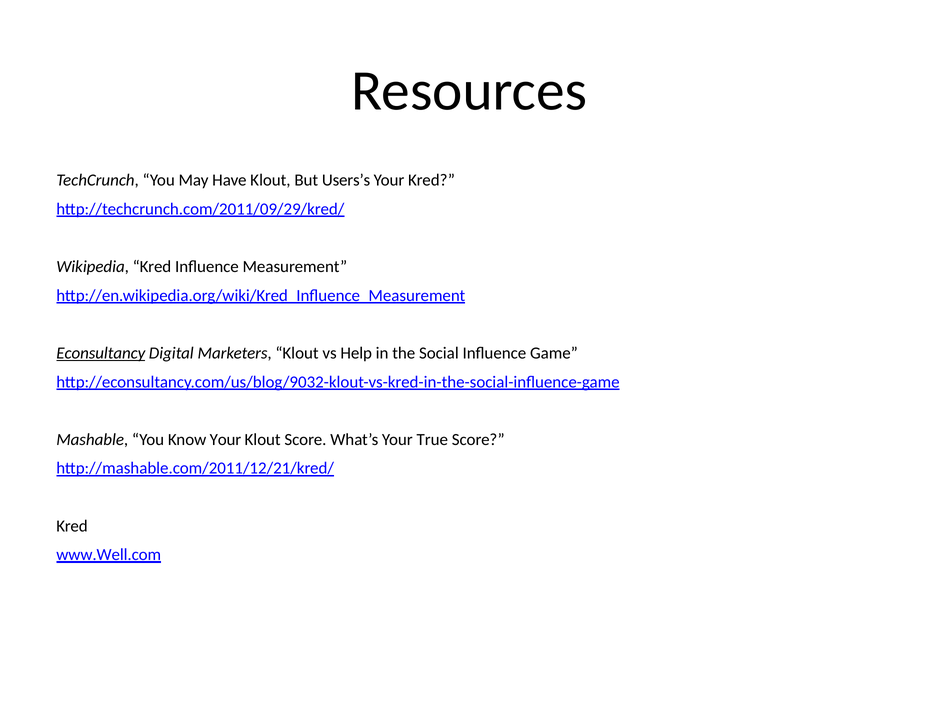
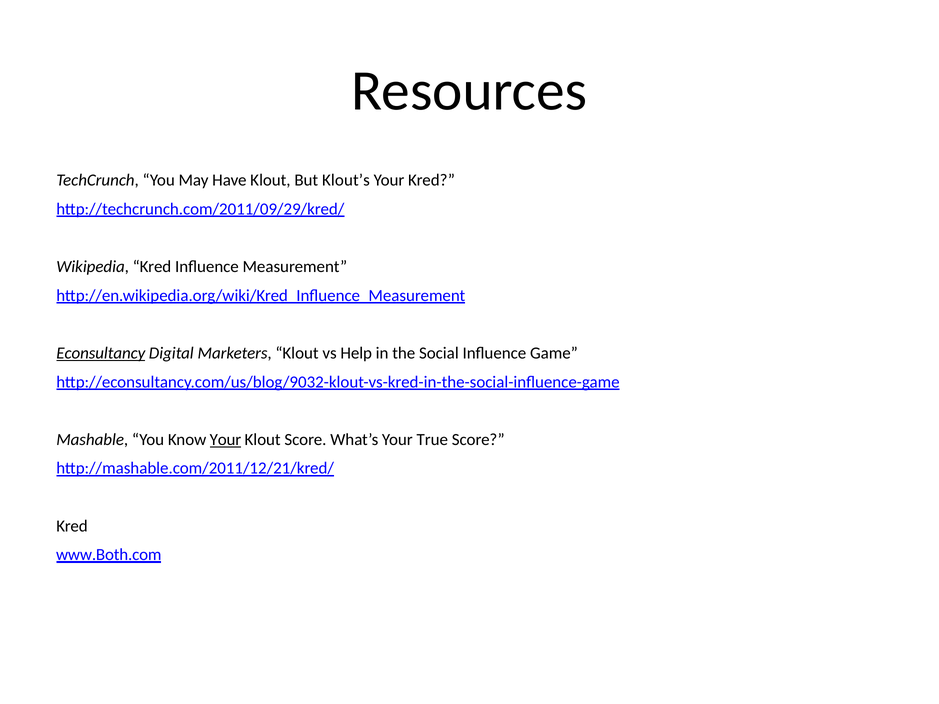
Users’s: Users’s -> Klout’s
Your at (225, 440) underline: none -> present
www.Well.com: www.Well.com -> www.Both.com
